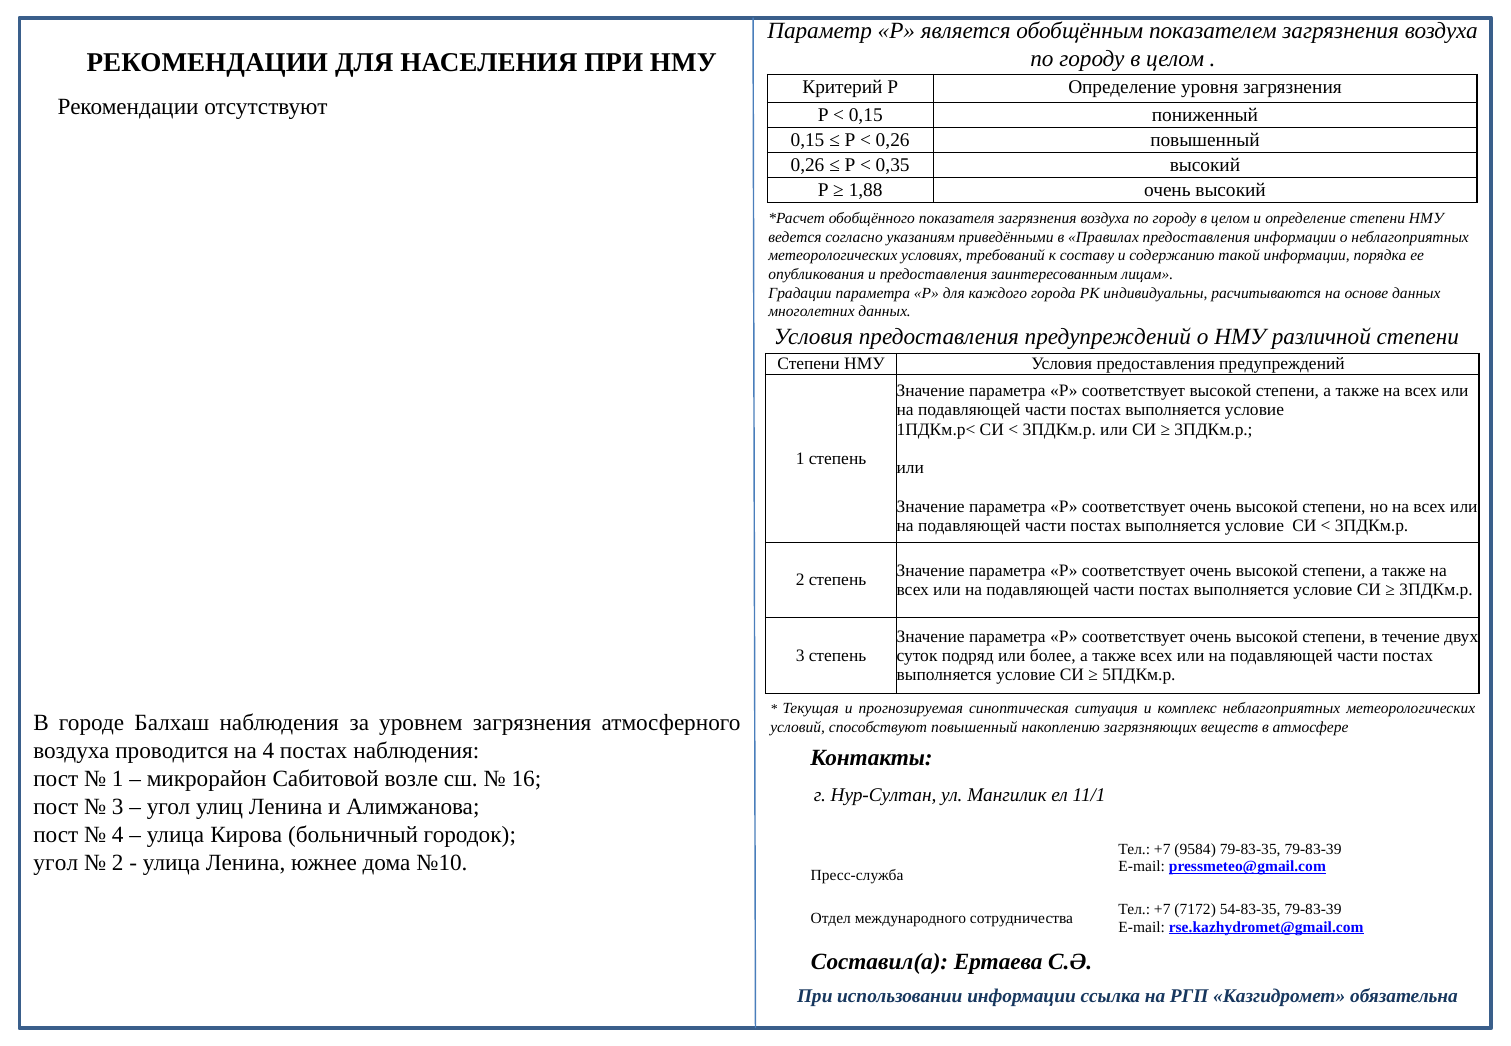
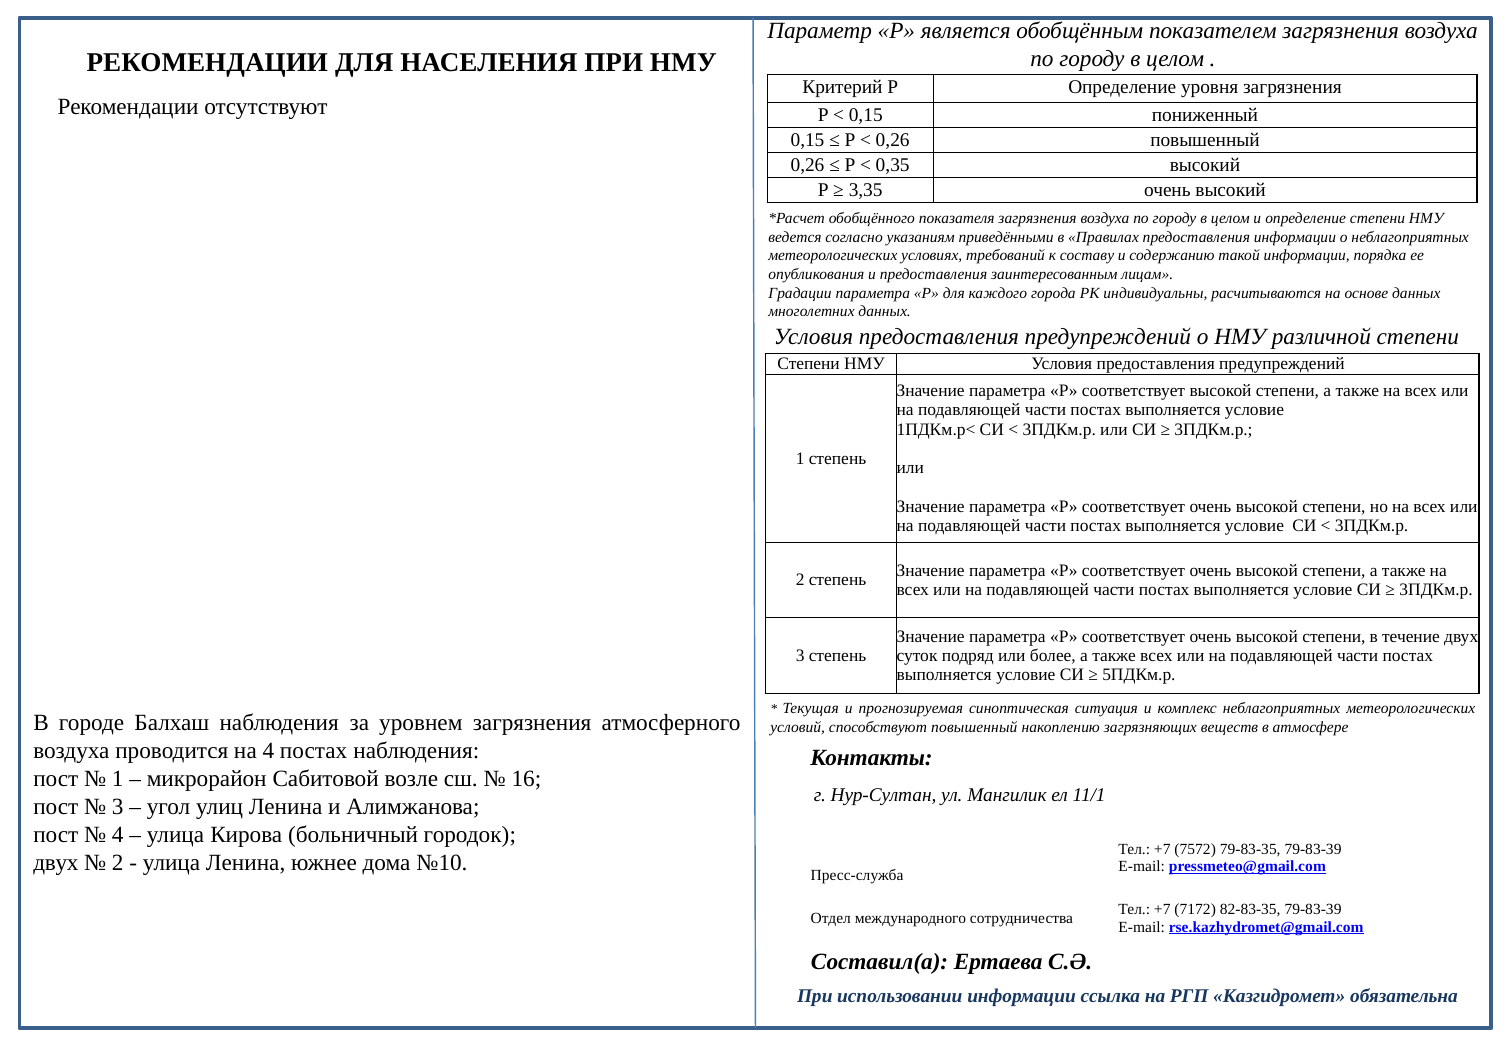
1,88: 1,88 -> 3,35
9584: 9584 -> 7572
угол at (56, 863): угол -> двух
54-83-35: 54-83-35 -> 82-83-35
